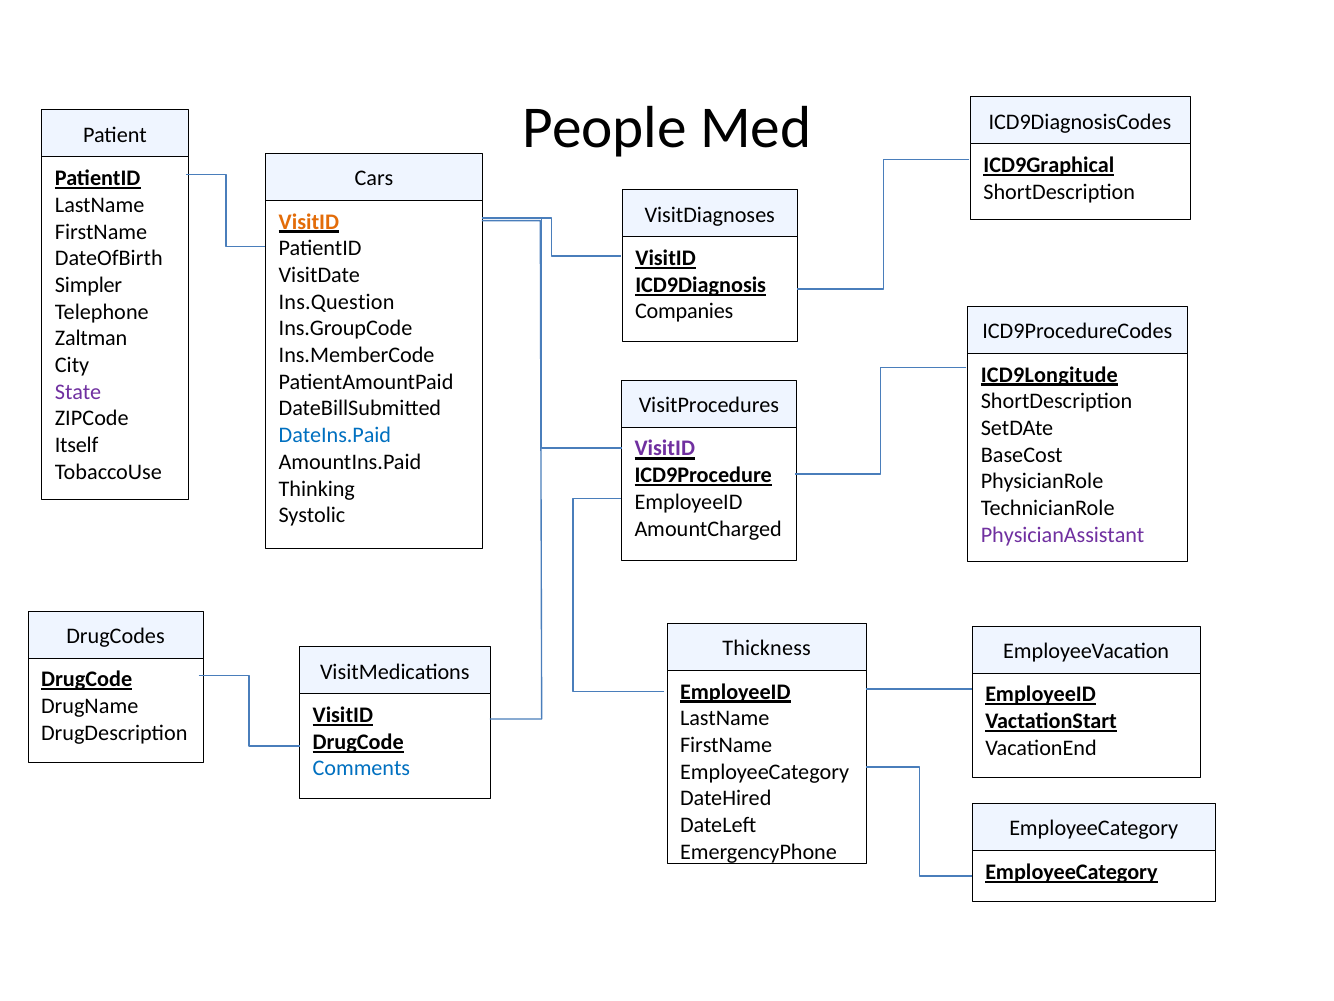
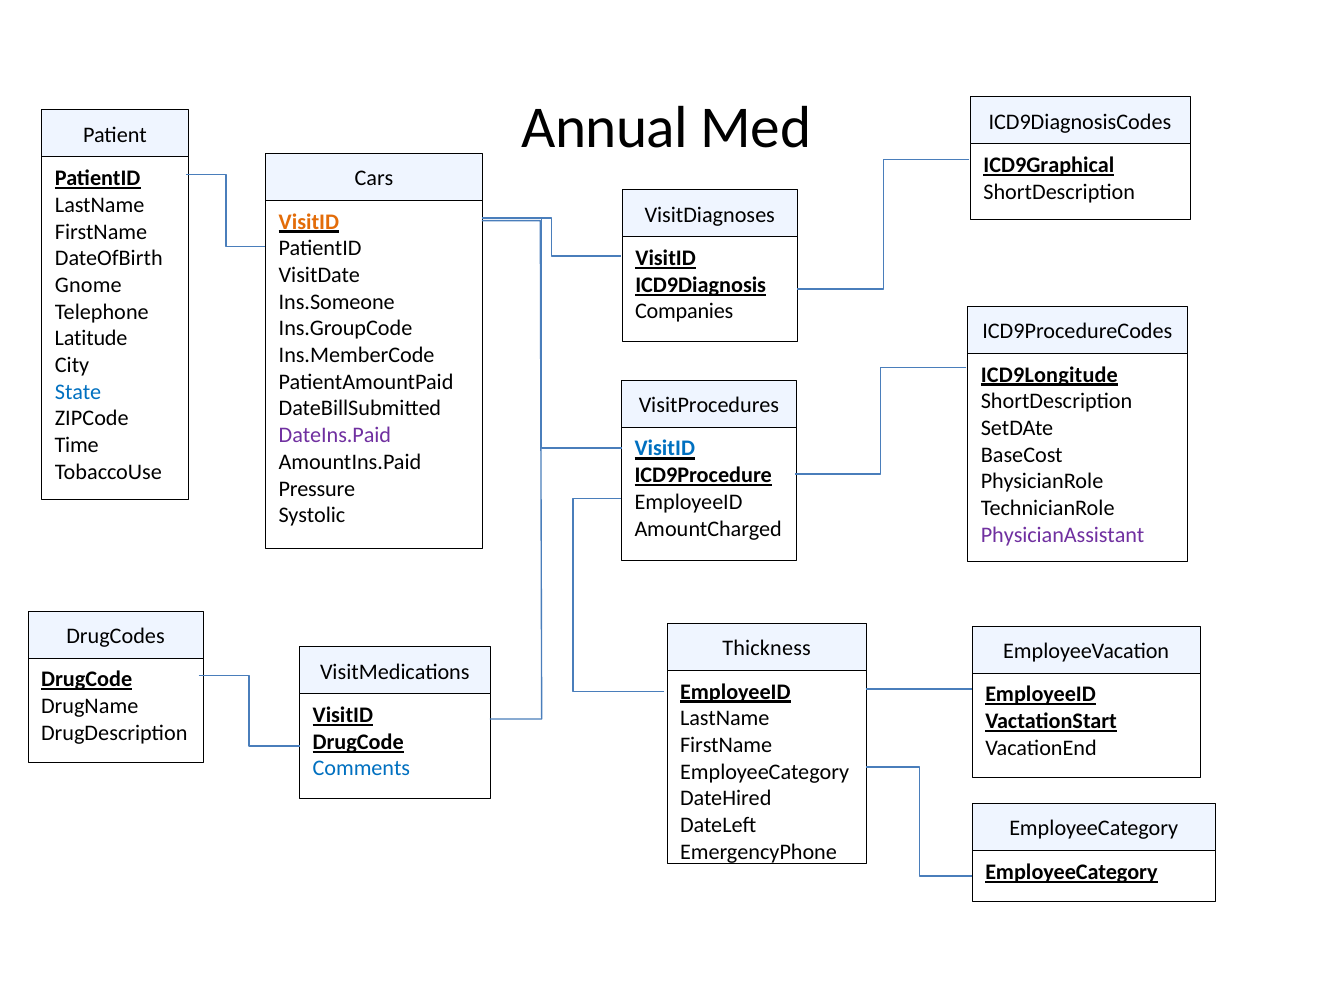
People: People -> Annual
Simpler: Simpler -> Gnome
Ins.Question: Ins.Question -> Ins.Someone
Zaltman: Zaltman -> Latitude
State colour: purple -> blue
DateIns.Paid colour: blue -> purple
Itself: Itself -> Time
VisitID at (665, 448) colour: purple -> blue
Thinking: Thinking -> Pressure
